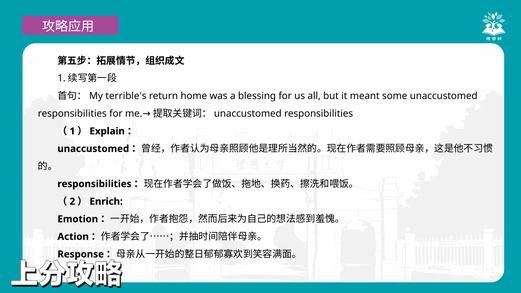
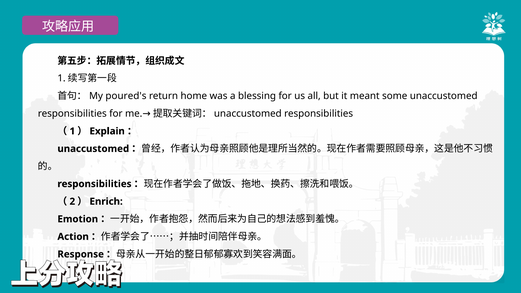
terrible's: terrible's -> poured's
